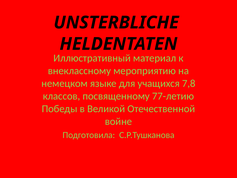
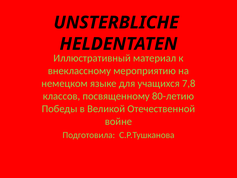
77-летию: 77-летию -> 80-летию
